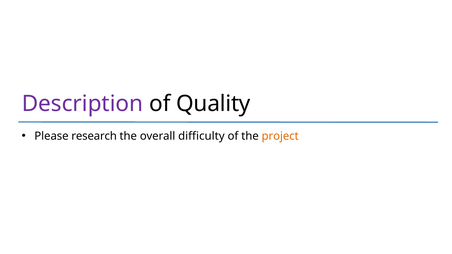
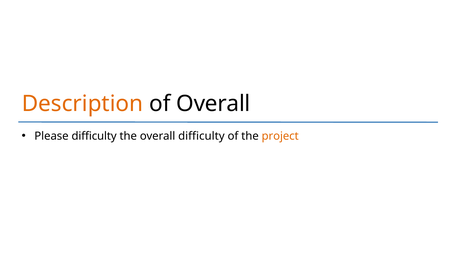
Description colour: purple -> orange
of Quality: Quality -> Overall
Please research: research -> difficulty
